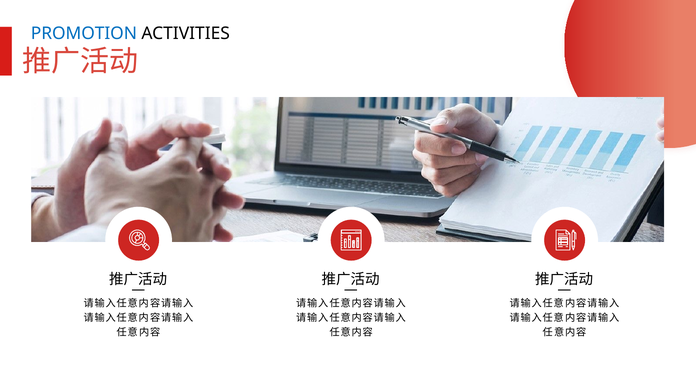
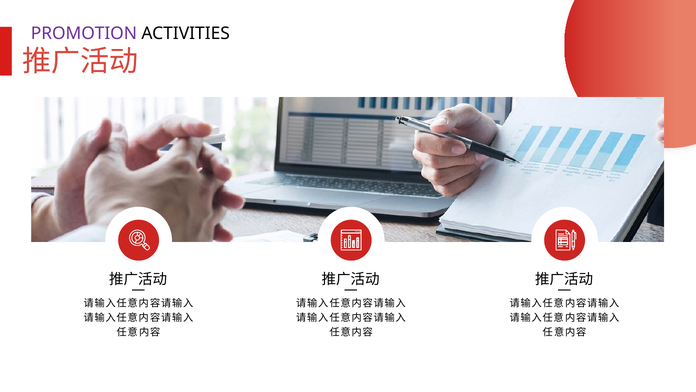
PROMOTION colour: blue -> purple
